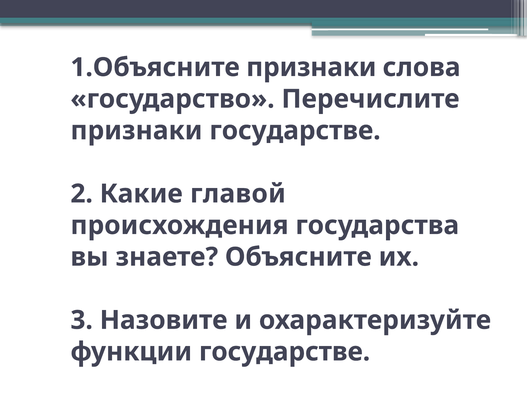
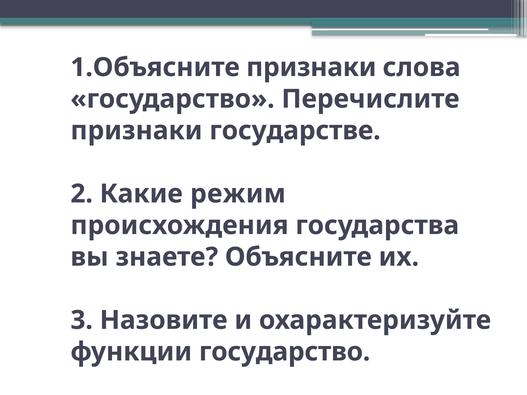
главой: главой -> режим
функции государстве: государстве -> государство
